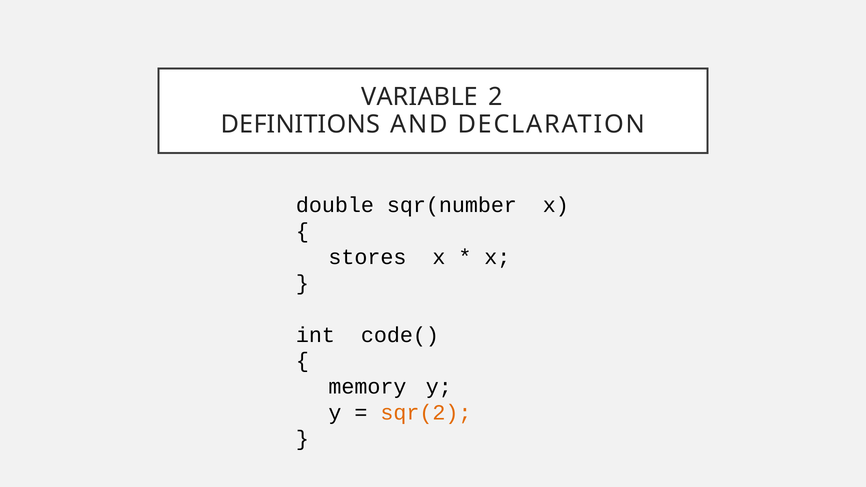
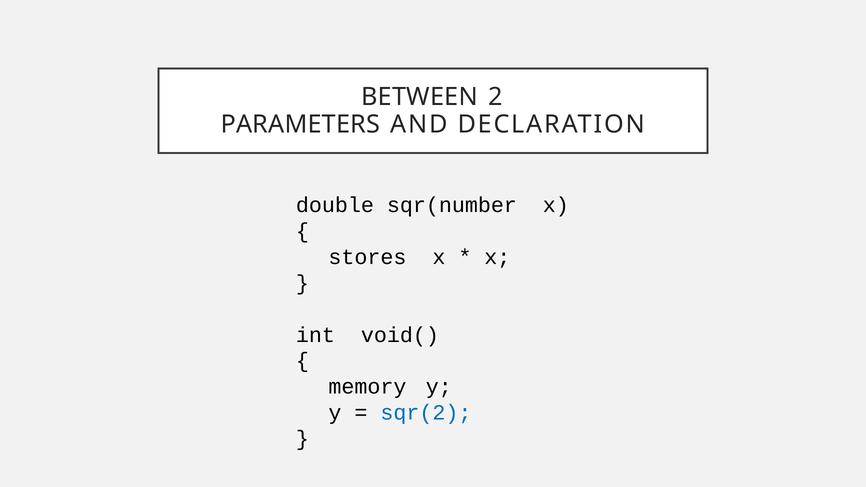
VARIABLE: VARIABLE -> BETWEEN
DEFINITIONS: DEFINITIONS -> PARAMETERS
code(: code( -> void(
sqr(2 colour: orange -> blue
